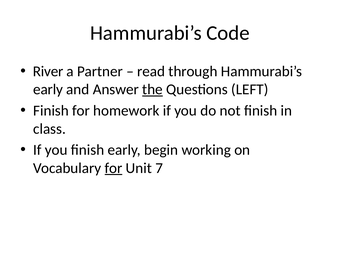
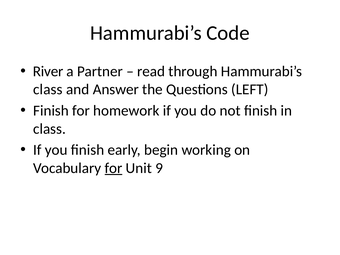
early at (48, 89): early -> class
the underline: present -> none
7: 7 -> 9
